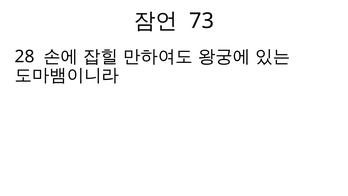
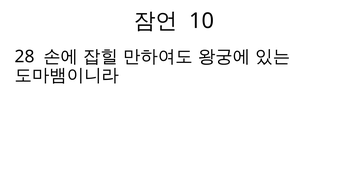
73: 73 -> 10
